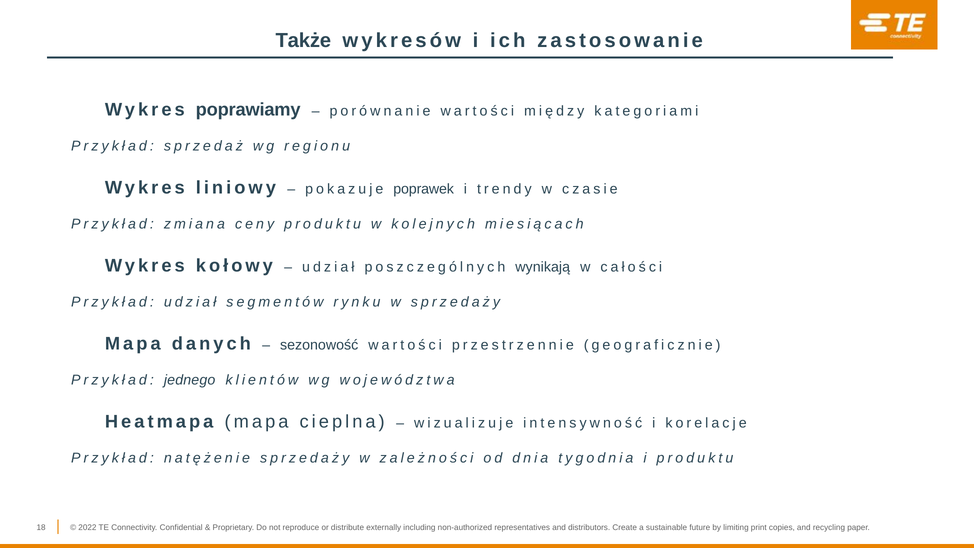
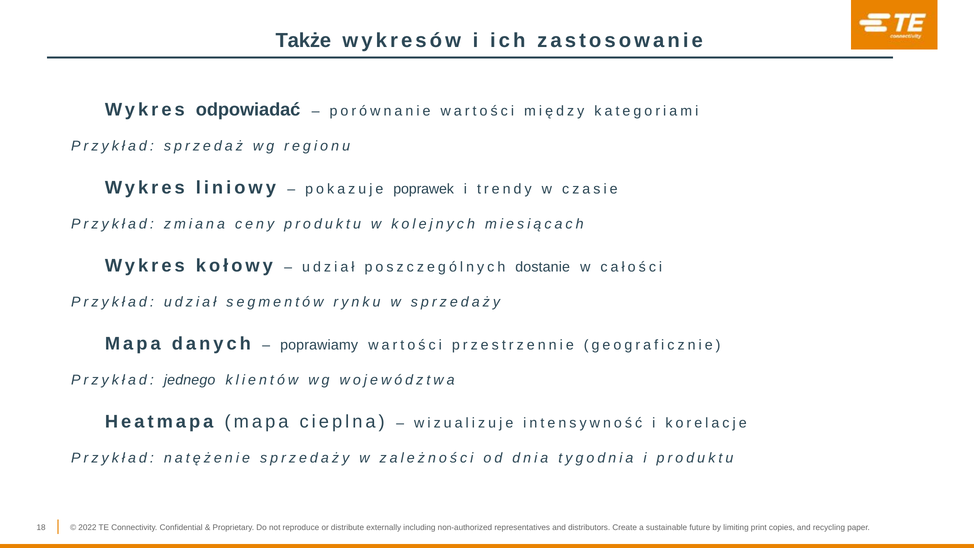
poprawiamy: poprawiamy -> odpowiadać
wynikają: wynikają -> dostanie
sezonowość: sezonowość -> poprawiamy
